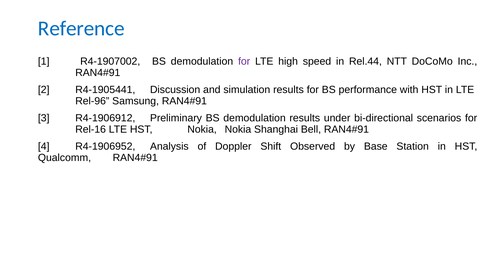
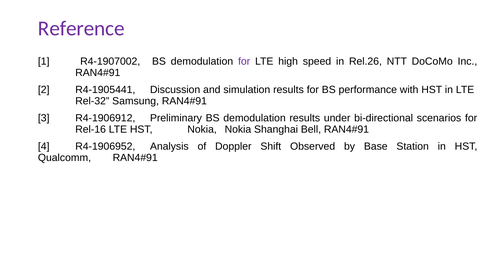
Reference colour: blue -> purple
Rel.44: Rel.44 -> Rel.26
Rel-96: Rel-96 -> Rel-32
